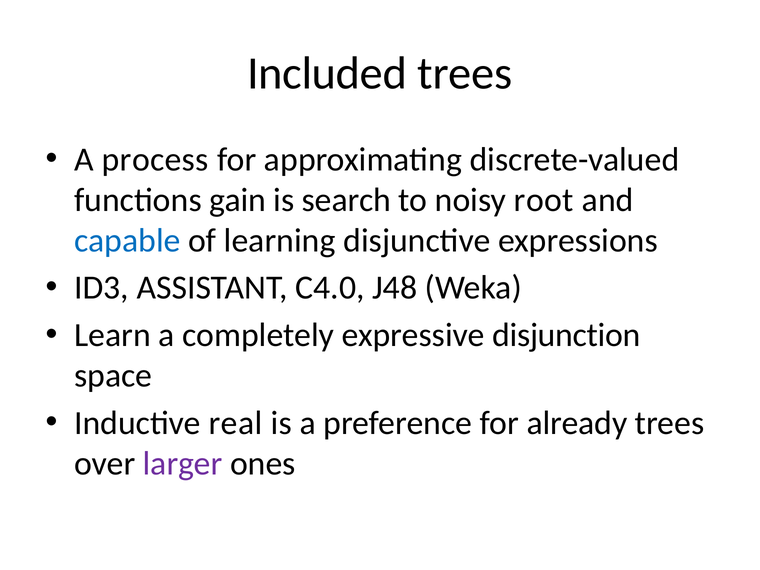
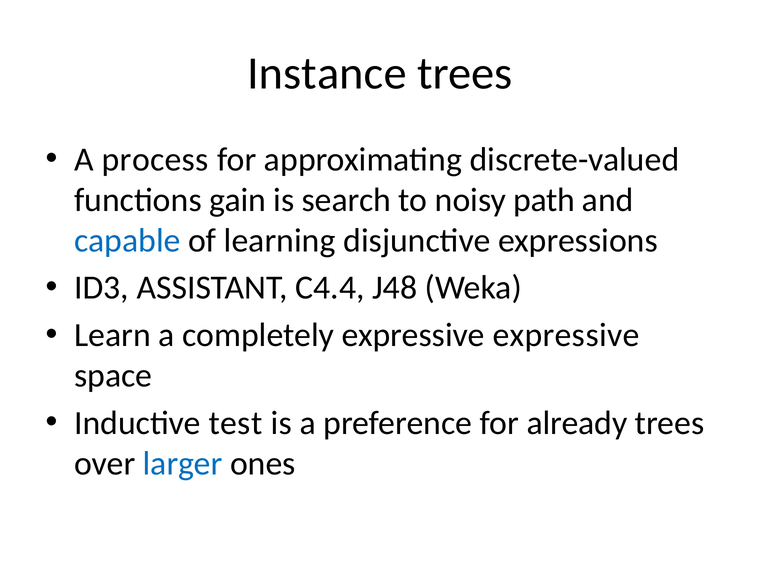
Included: Included -> Instance
root: root -> path
C4.0: C4.0 -> C4.4
expressive disjunction: disjunction -> expressive
real: real -> test
larger colour: purple -> blue
